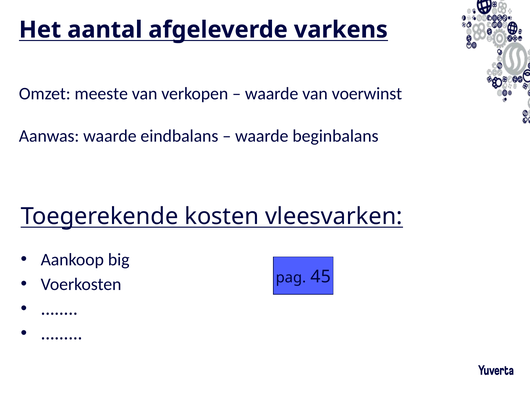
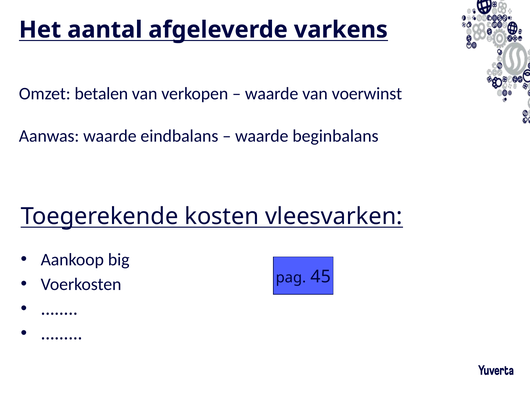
meeste: meeste -> betalen
